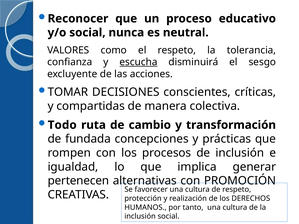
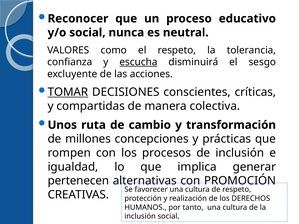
TOMAR underline: none -> present
Todo: Todo -> Unos
fundada: fundada -> millones
